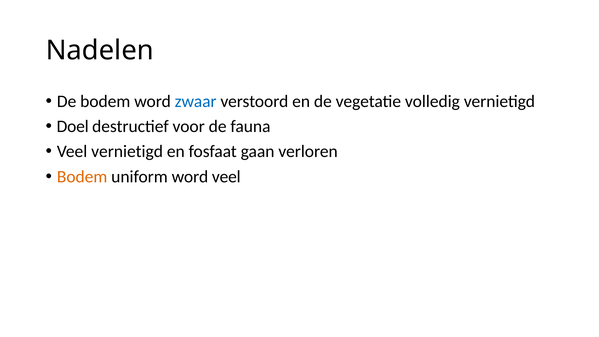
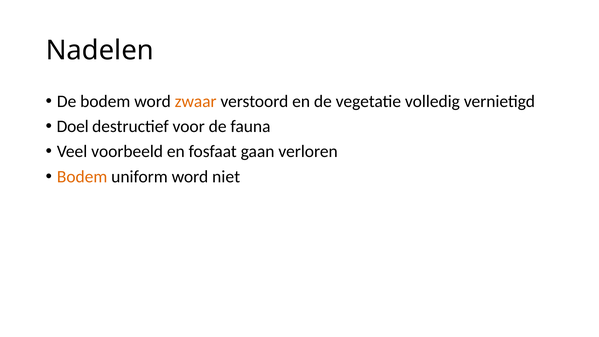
zwaar colour: blue -> orange
Veel vernietigd: vernietigd -> voorbeeld
word veel: veel -> niet
